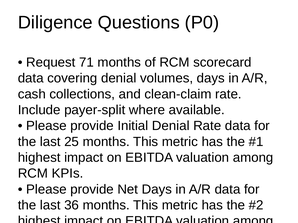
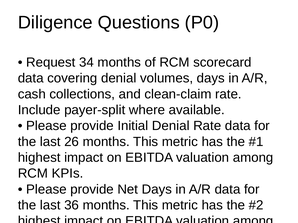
71: 71 -> 34
25: 25 -> 26
